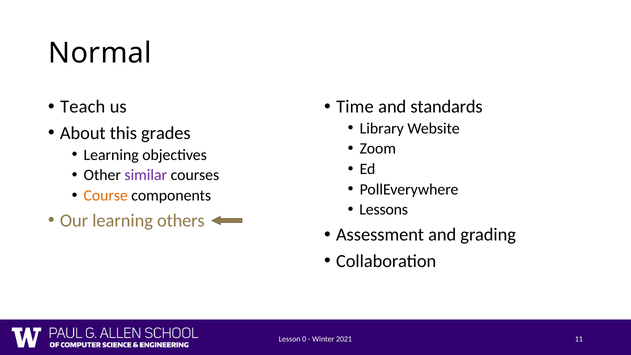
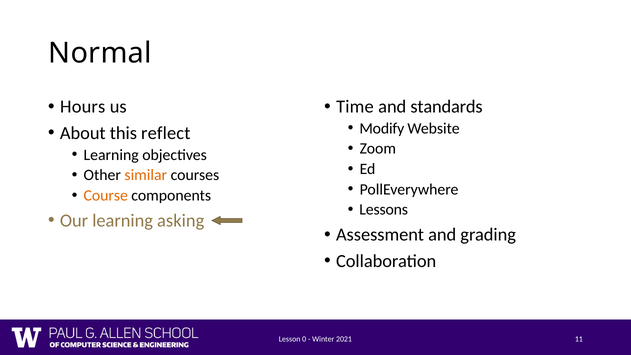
Teach: Teach -> Hours
Library: Library -> Modify
grades: grades -> reflect
similar colour: purple -> orange
others: others -> asking
